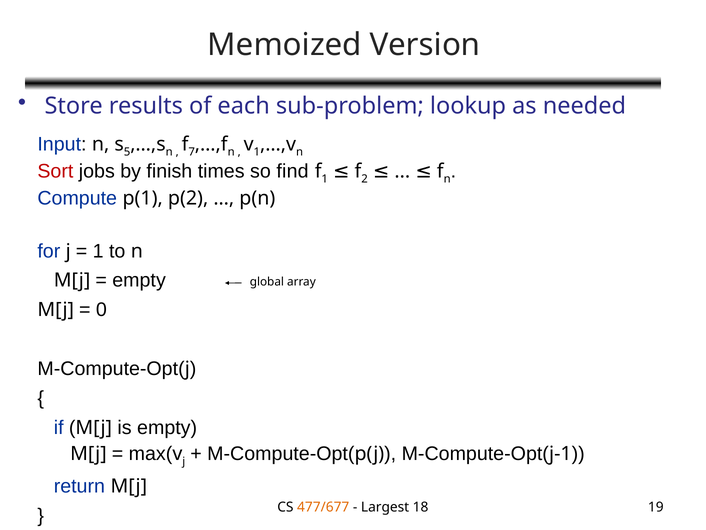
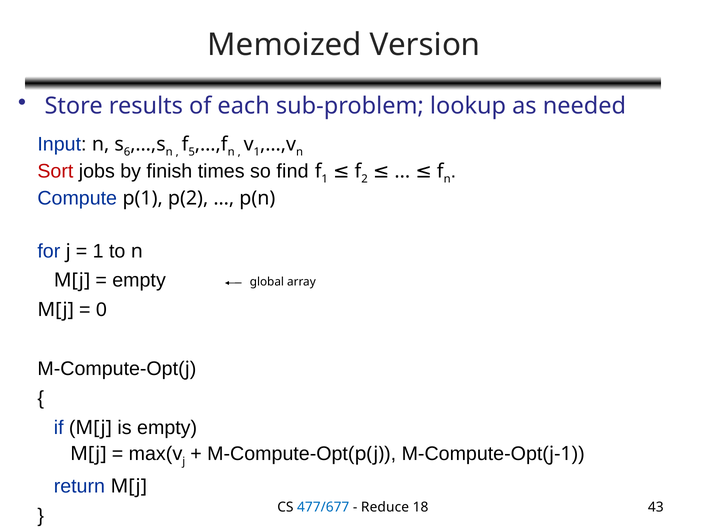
5: 5 -> 6
7: 7 -> 5
477/677 colour: orange -> blue
Largest: Largest -> Reduce
19: 19 -> 43
